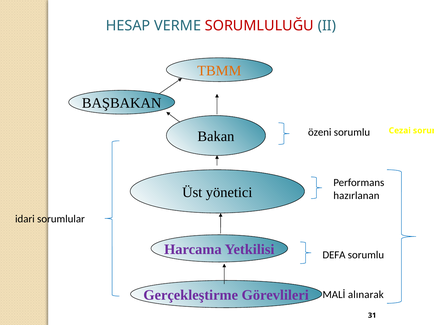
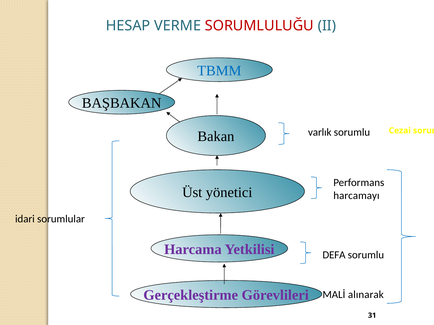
TBMM colour: orange -> blue
özeni: özeni -> varlık
hazırlanan: hazırlanan -> harcamayı
